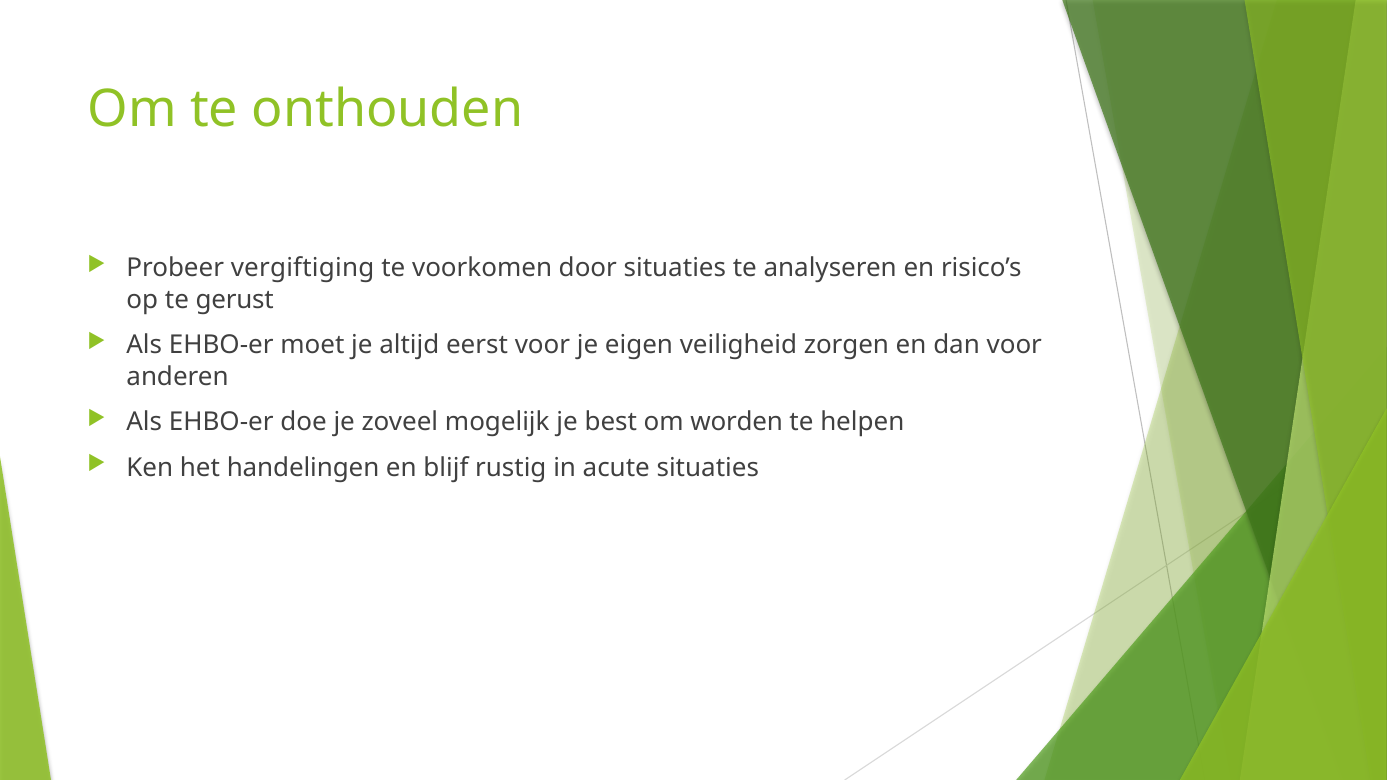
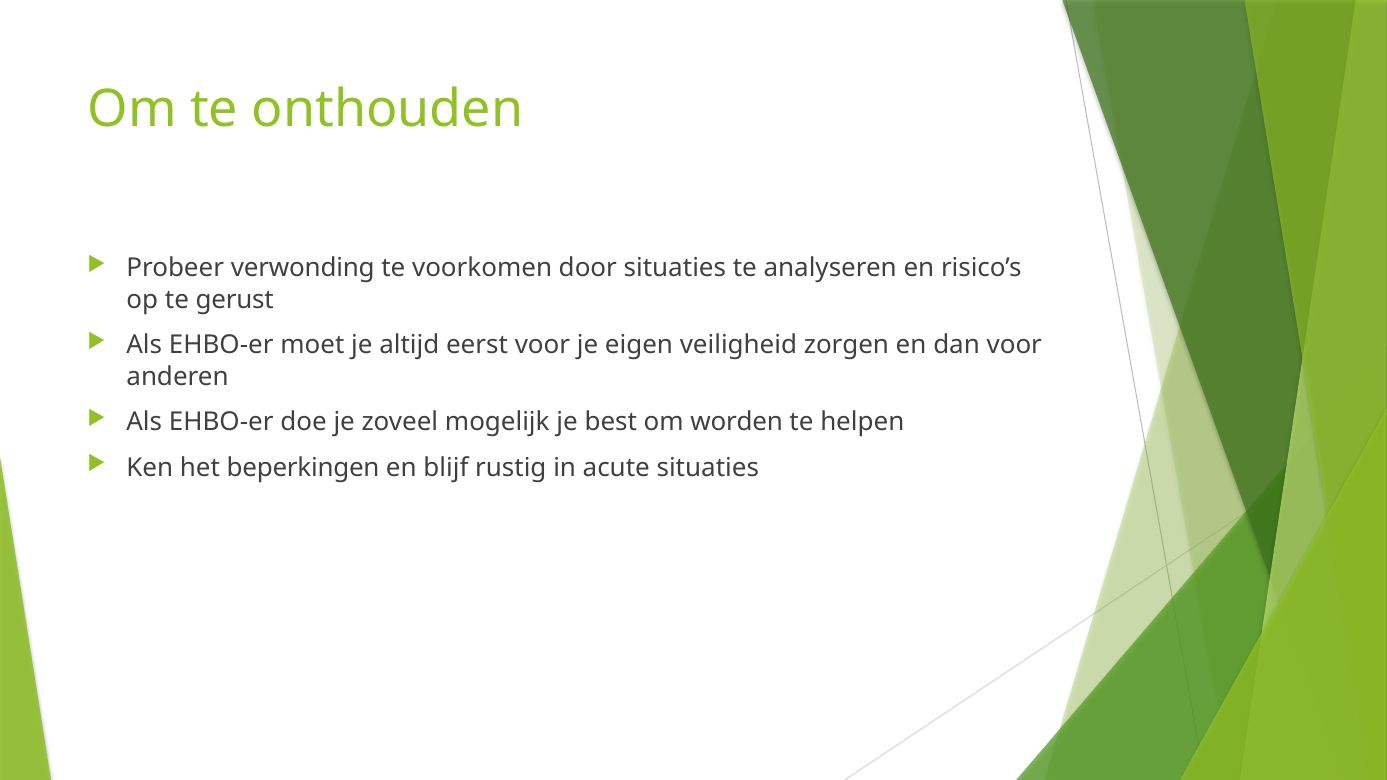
vergiftiging: vergiftiging -> verwonding
handelingen: handelingen -> beperkingen
